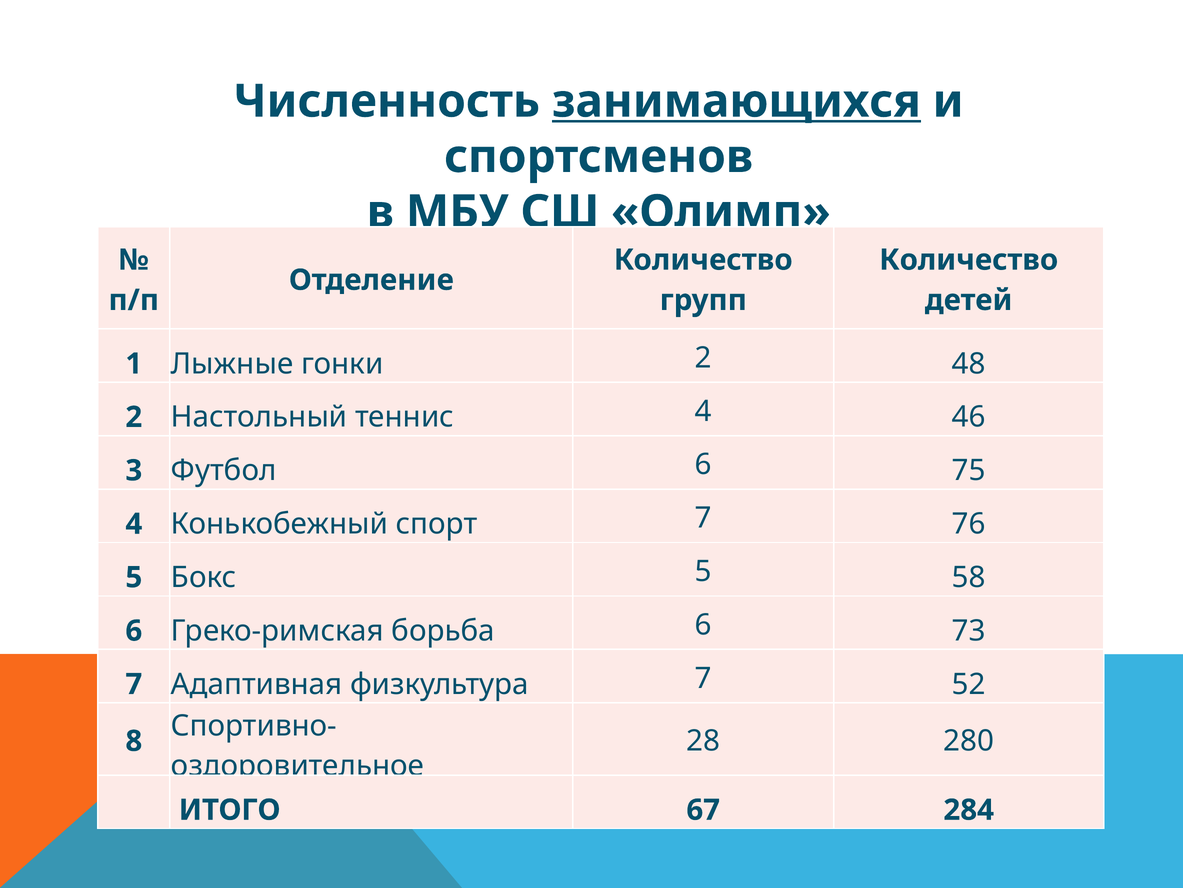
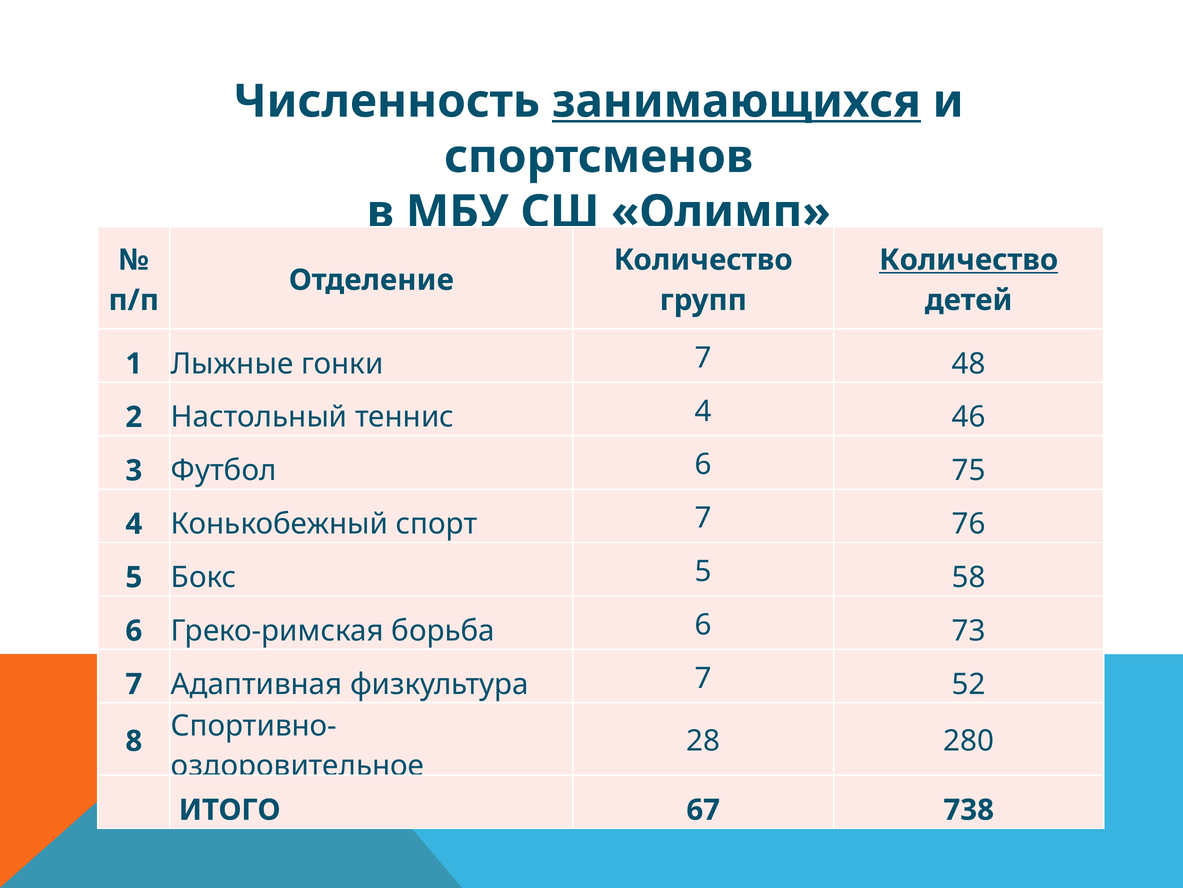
Количество at (969, 260) underline: none -> present
2 at (703, 358): 2 -> 7
284: 284 -> 738
